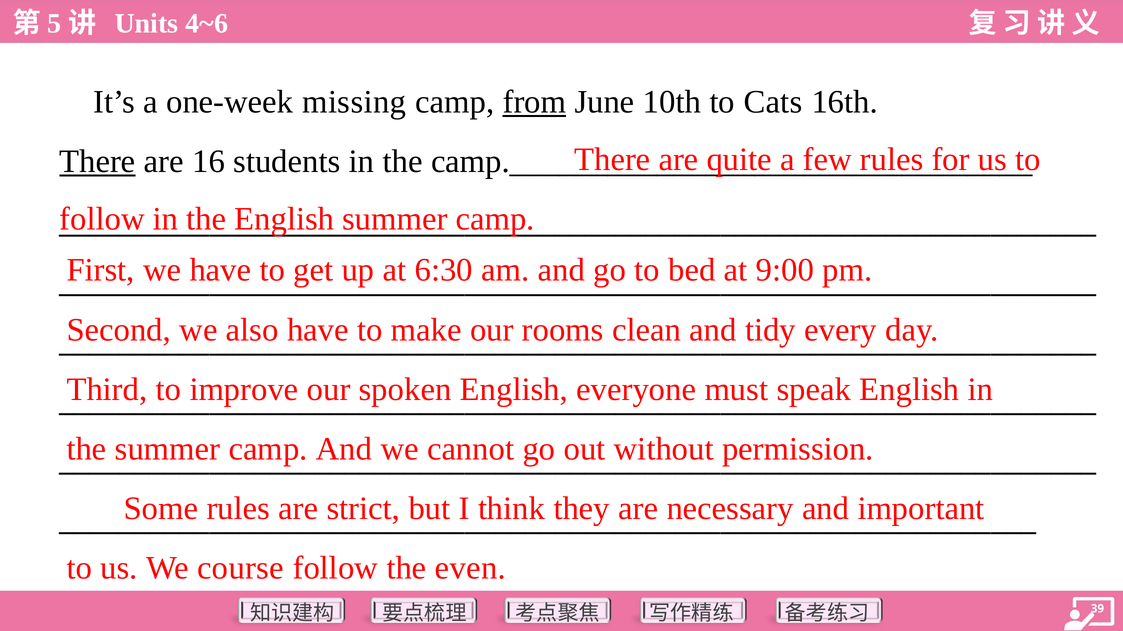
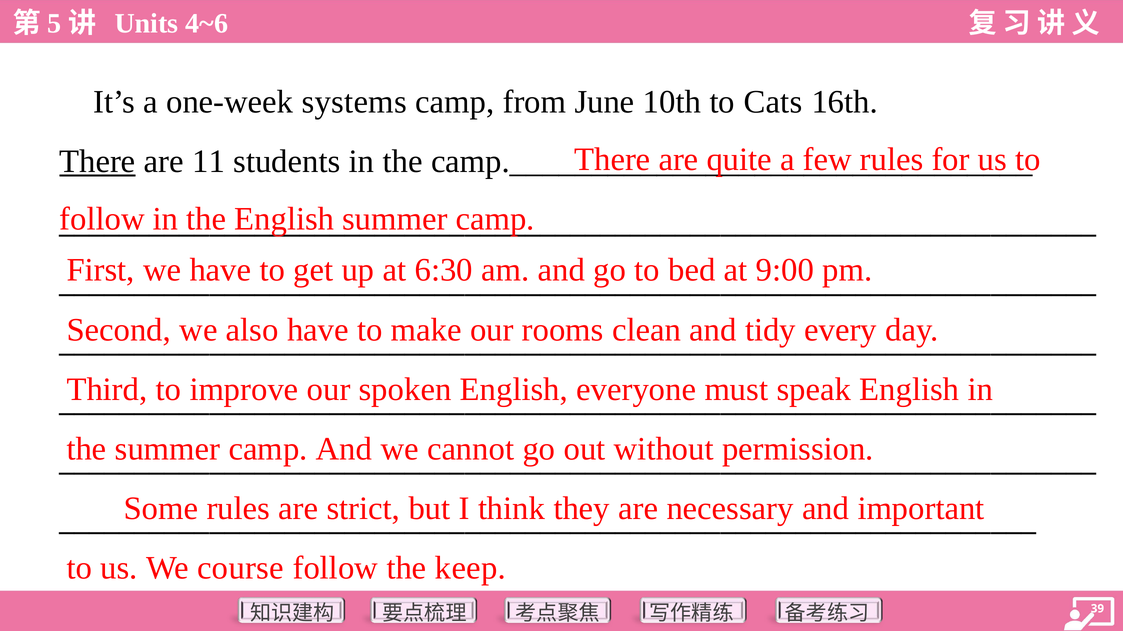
missing: missing -> systems
from underline: present -> none
16: 16 -> 11
even: even -> keep
